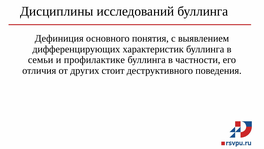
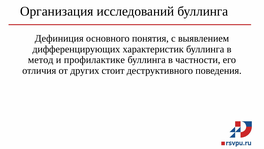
Дисциплины: Дисциплины -> Организация
семьи: семьи -> метод
